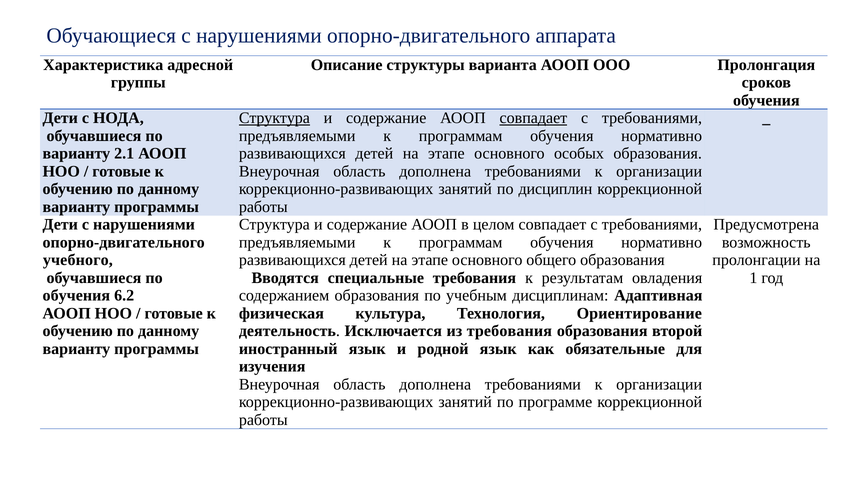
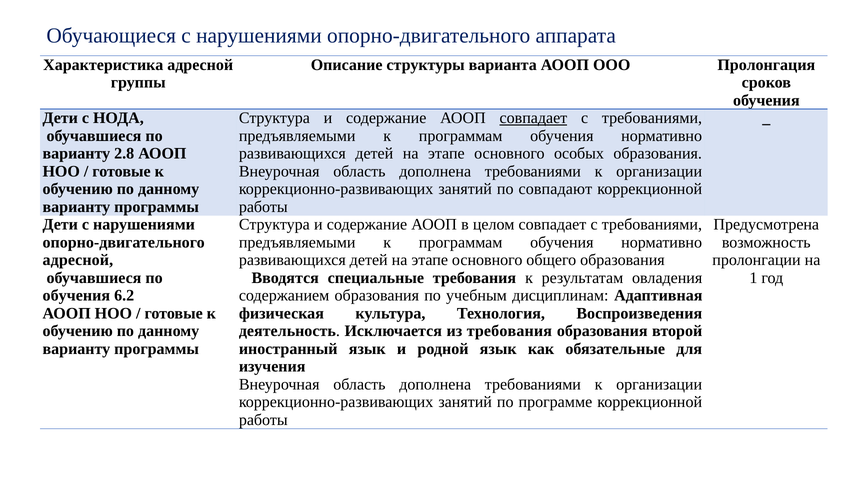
Структура at (274, 118) underline: present -> none
2.1: 2.1 -> 2.8
дисциплин: дисциплин -> совпадают
учебного at (78, 260): учебного -> адресной
Ориентирование: Ориентирование -> Воспроизведения
